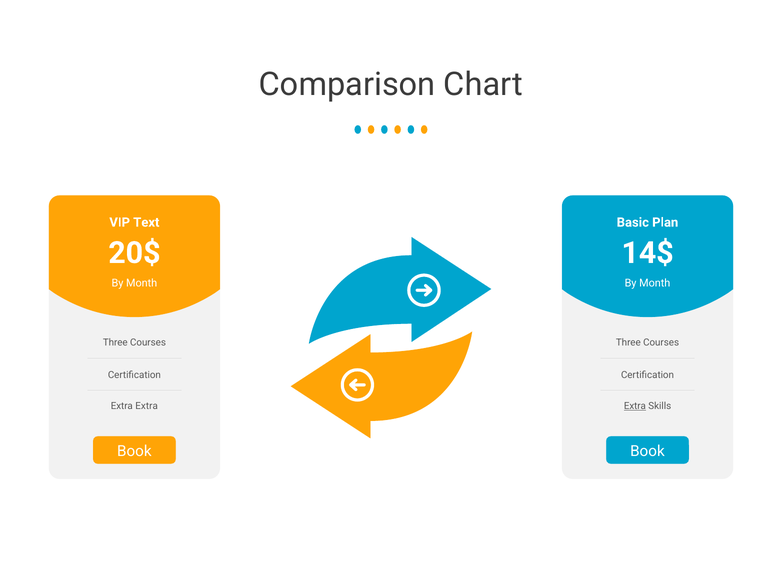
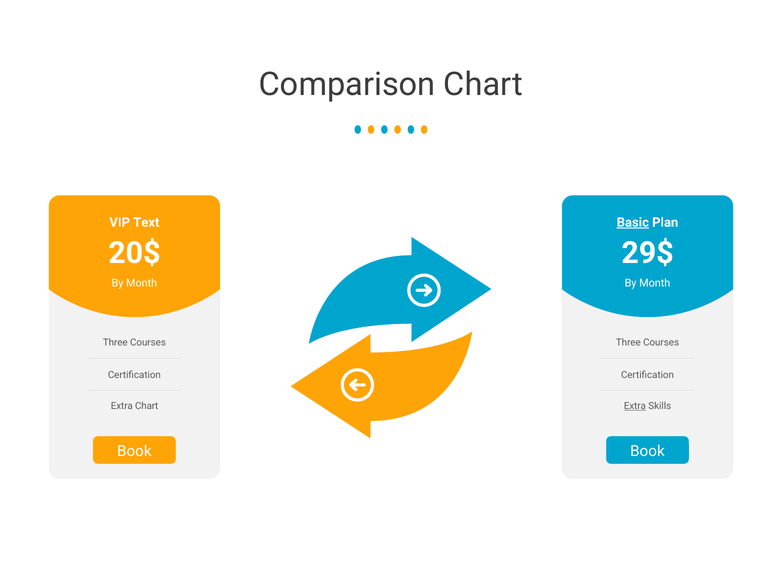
Basic underline: none -> present
14$: 14$ -> 29$
Extra Extra: Extra -> Chart
